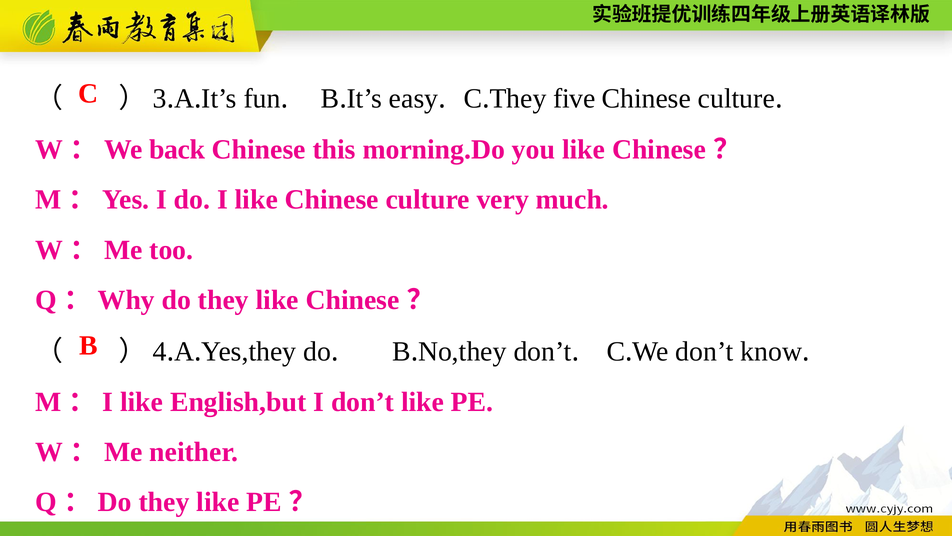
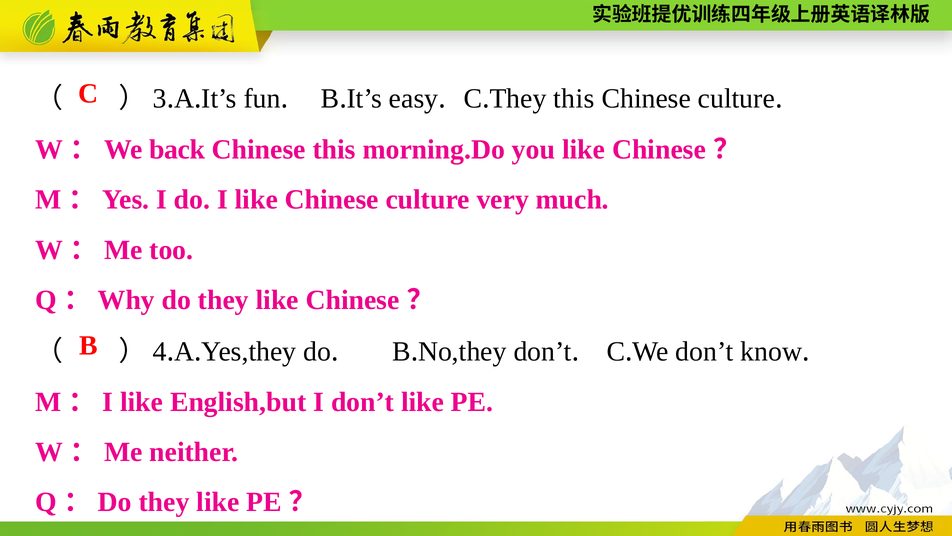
They five: five -> this
